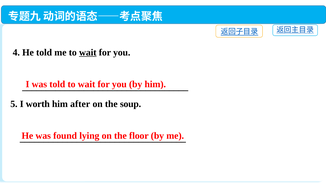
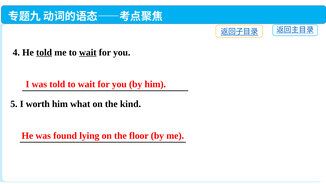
told at (44, 52) underline: none -> present
after: after -> what
soup: soup -> kind
